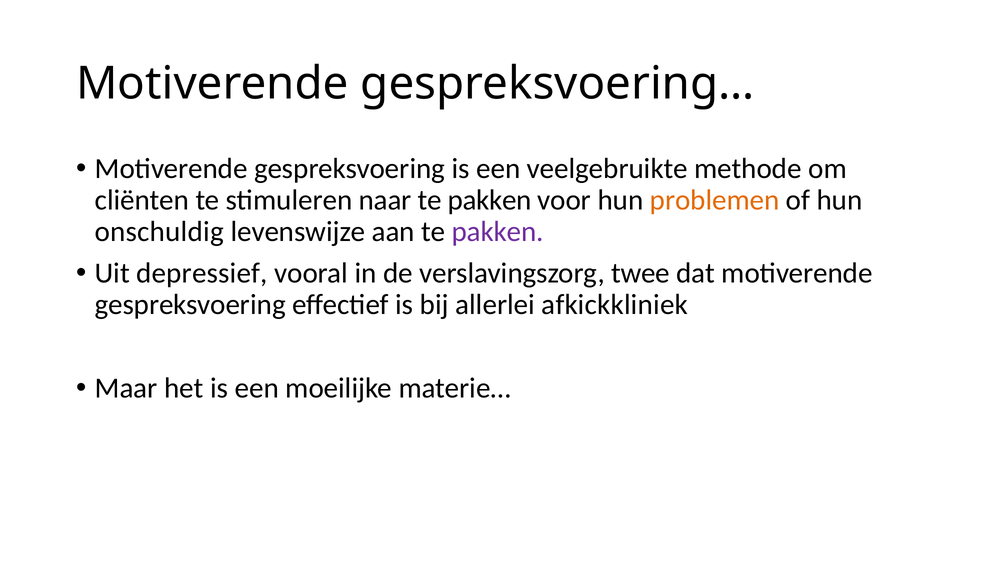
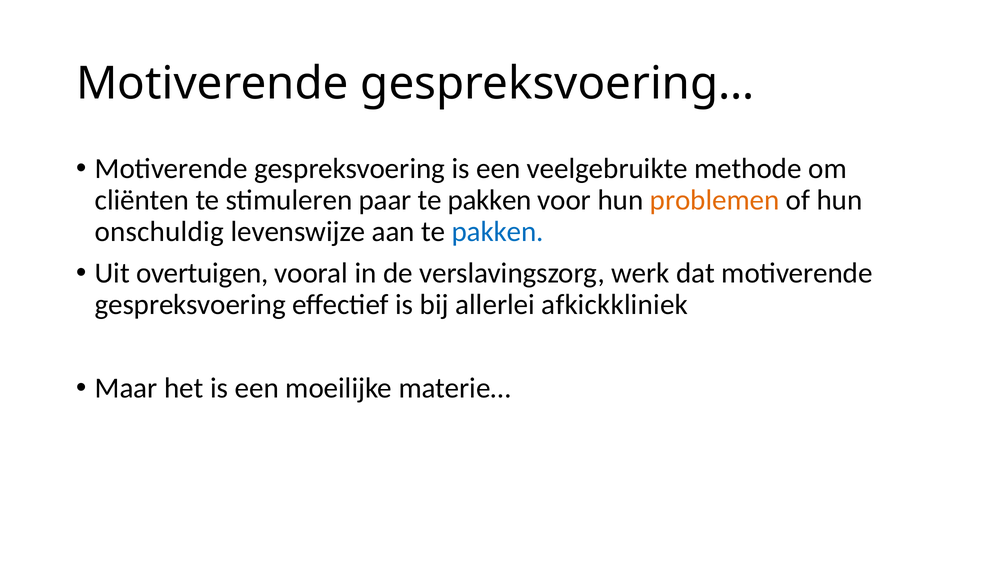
naar: naar -> paar
pakken at (498, 232) colour: purple -> blue
depressief: depressief -> overtuigen
twee: twee -> werk
